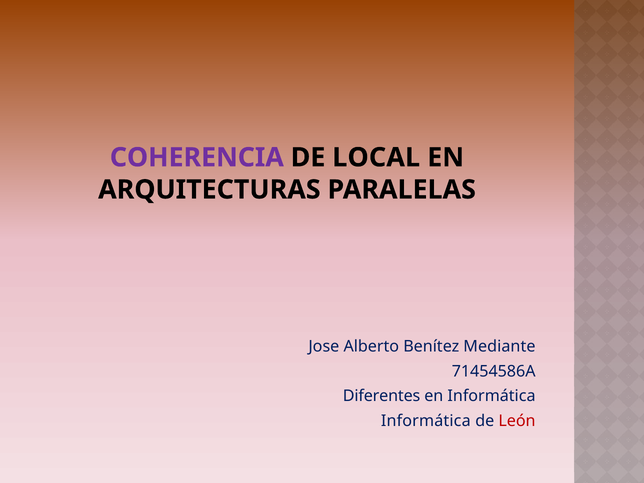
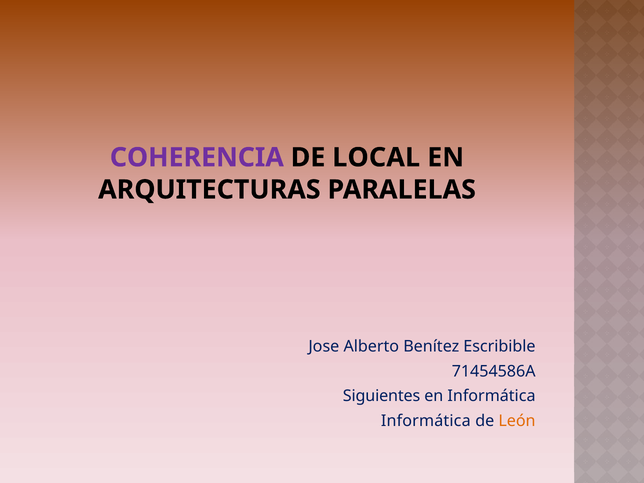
Mediante: Mediante -> Escribible
Diferentes: Diferentes -> Siguientes
León colour: red -> orange
